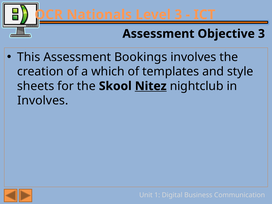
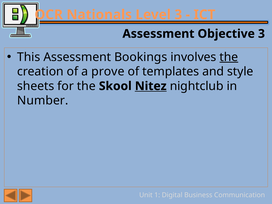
the at (229, 57) underline: none -> present
which: which -> prove
Involves at (43, 101): Involves -> Number
